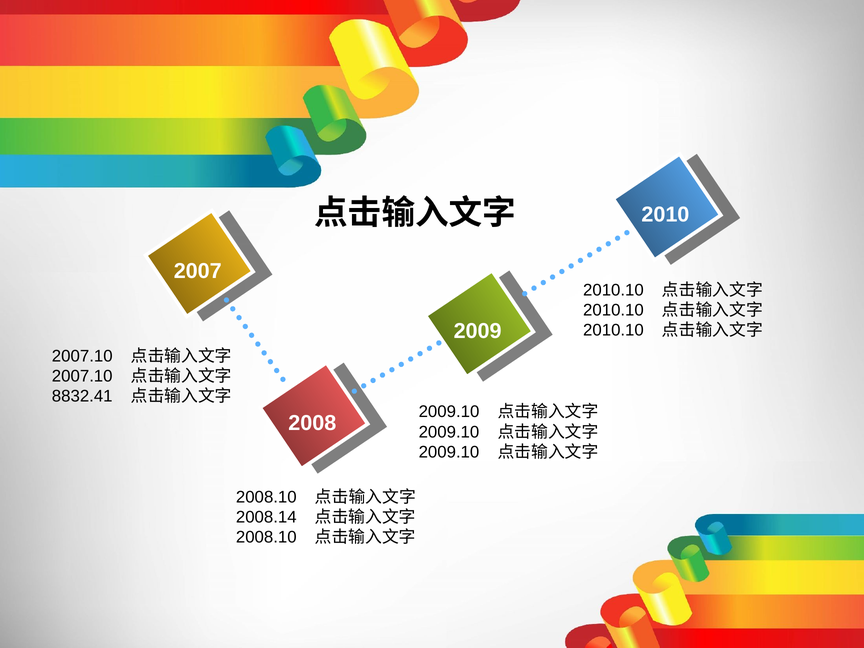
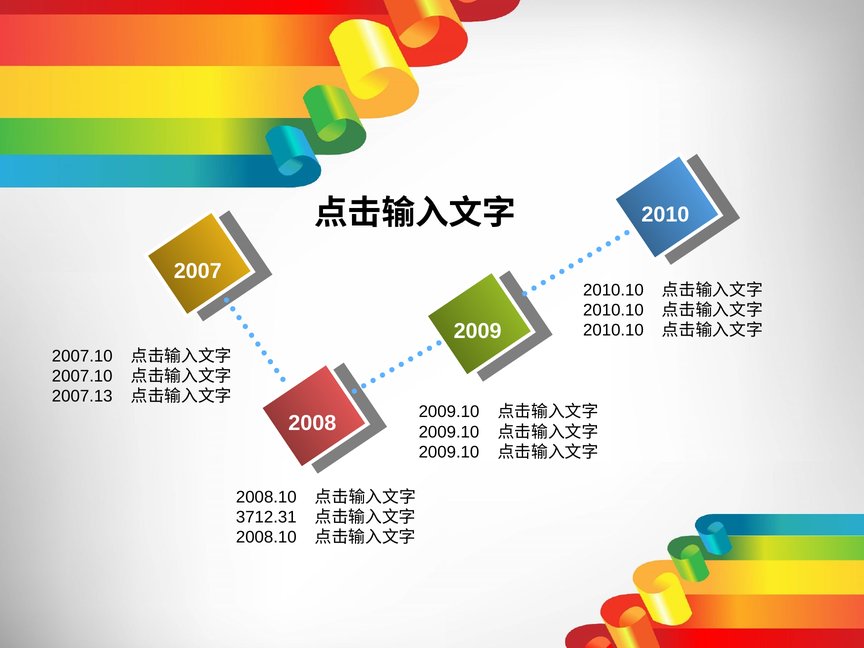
8832.41: 8832.41 -> 2007.13
2008.14: 2008.14 -> 3712.31
